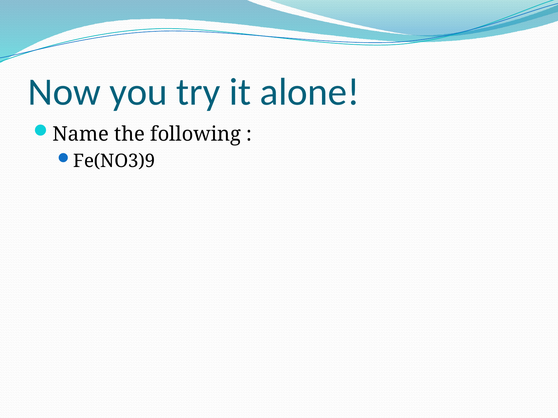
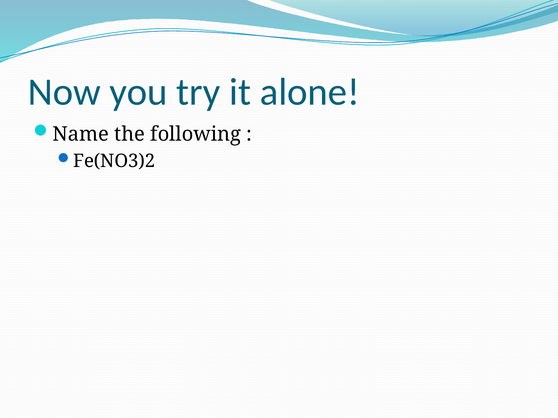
Fe(NO3)9: Fe(NO3)9 -> Fe(NO3)2
